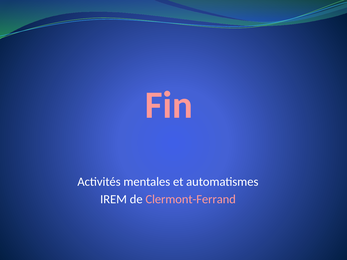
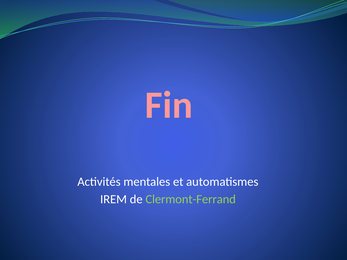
Clermont-Ferrand colour: pink -> light green
